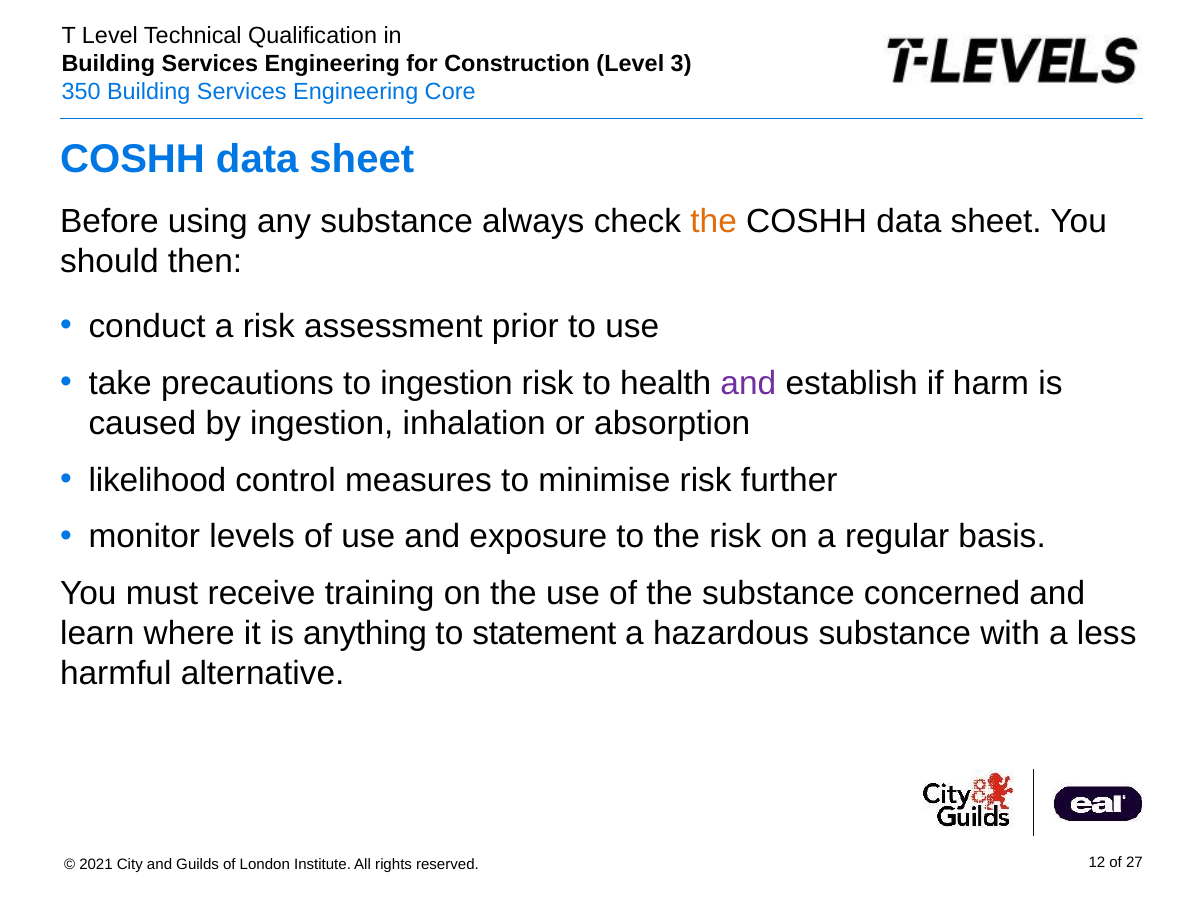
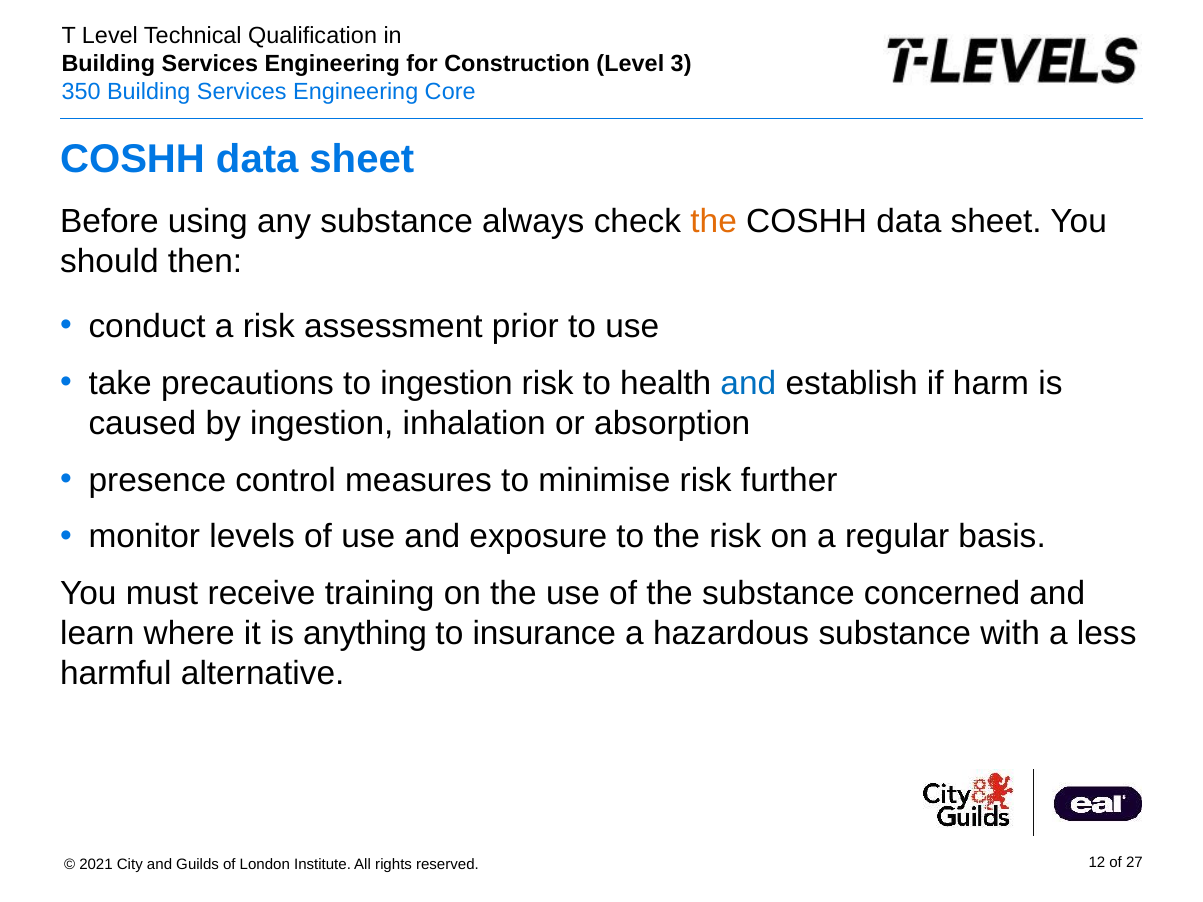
and at (748, 383) colour: purple -> blue
likelihood: likelihood -> presence
statement: statement -> insurance
